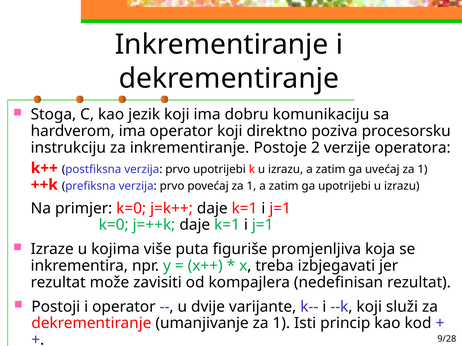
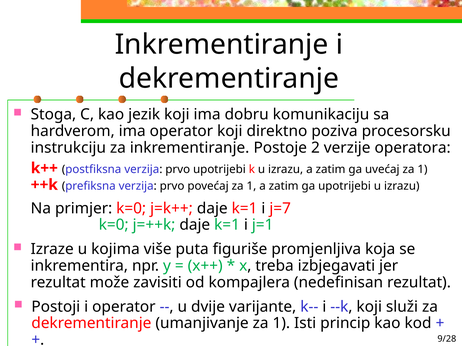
j=1 at (280, 209): j=1 -> j=7
